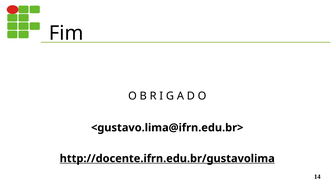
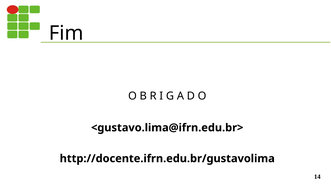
http://docente.ifrn.edu.br/gustavolima underline: present -> none
